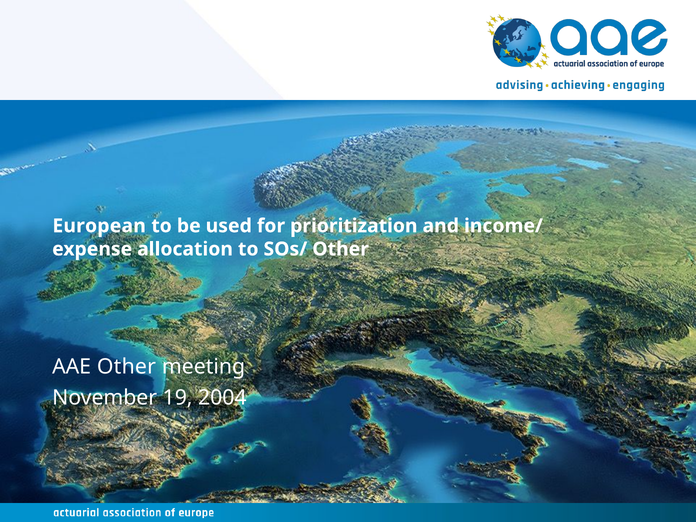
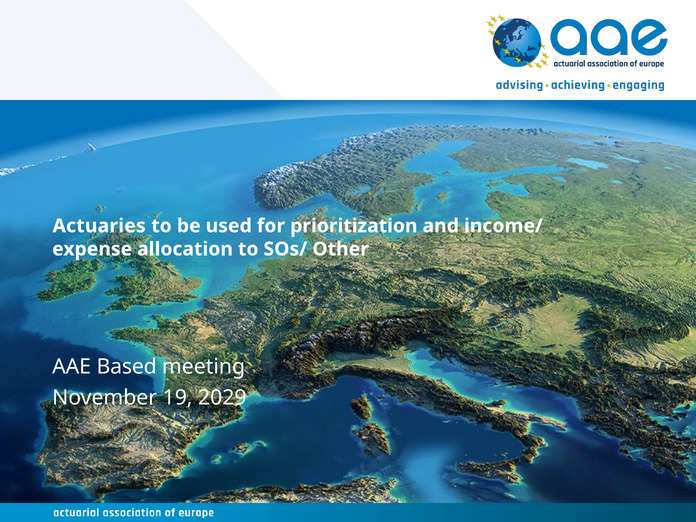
European: European -> Actuaries
AAE Other: Other -> Based
2004: 2004 -> 2029
